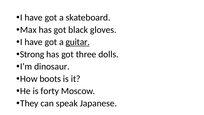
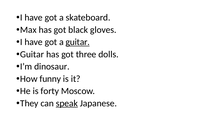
Strong at (32, 54): Strong -> Guitar
boots: boots -> funny
speak underline: none -> present
